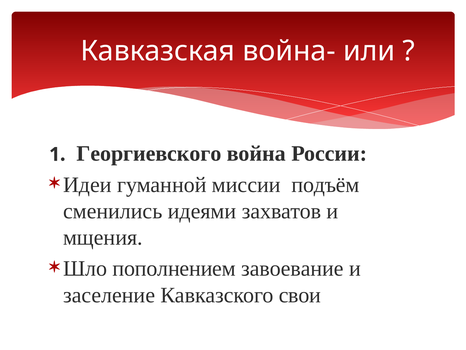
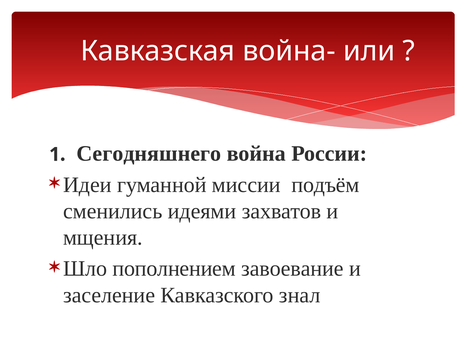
Георгиевского: Георгиевского -> Сегодняшнего
свои: свои -> знал
